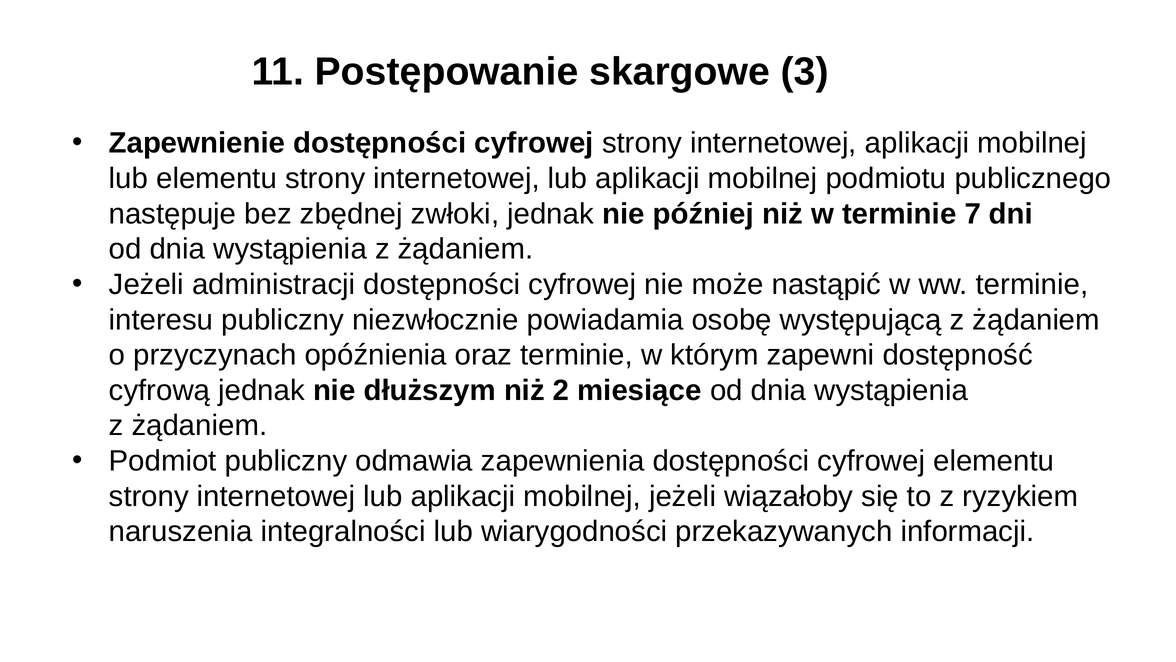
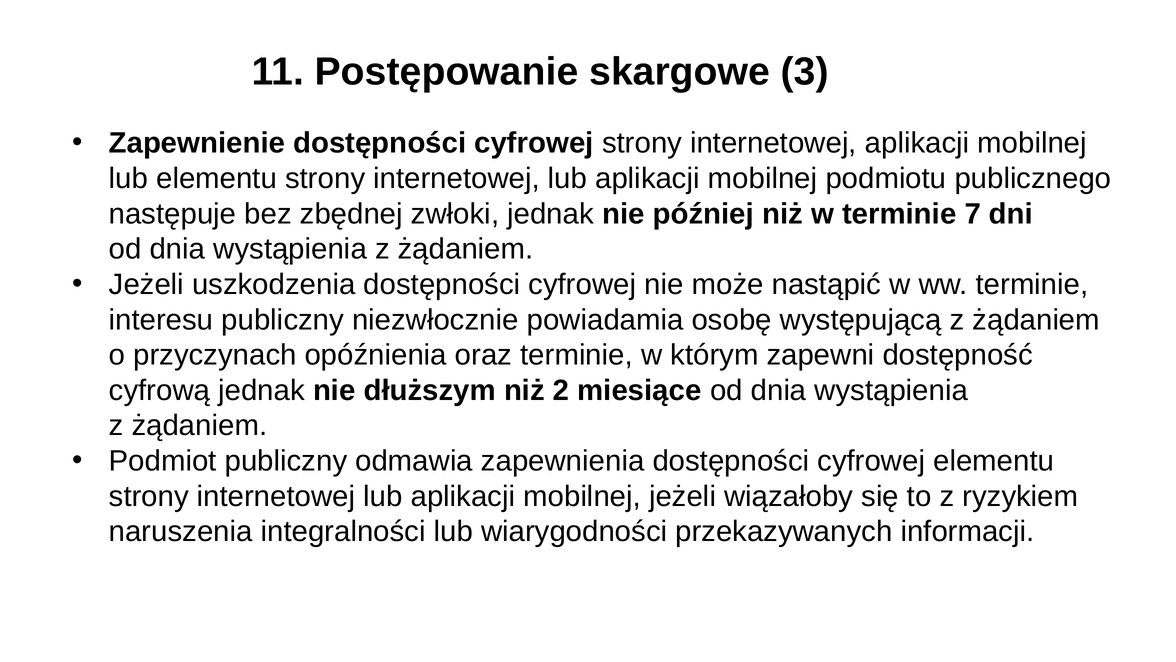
administracji: administracji -> uszkodzenia
